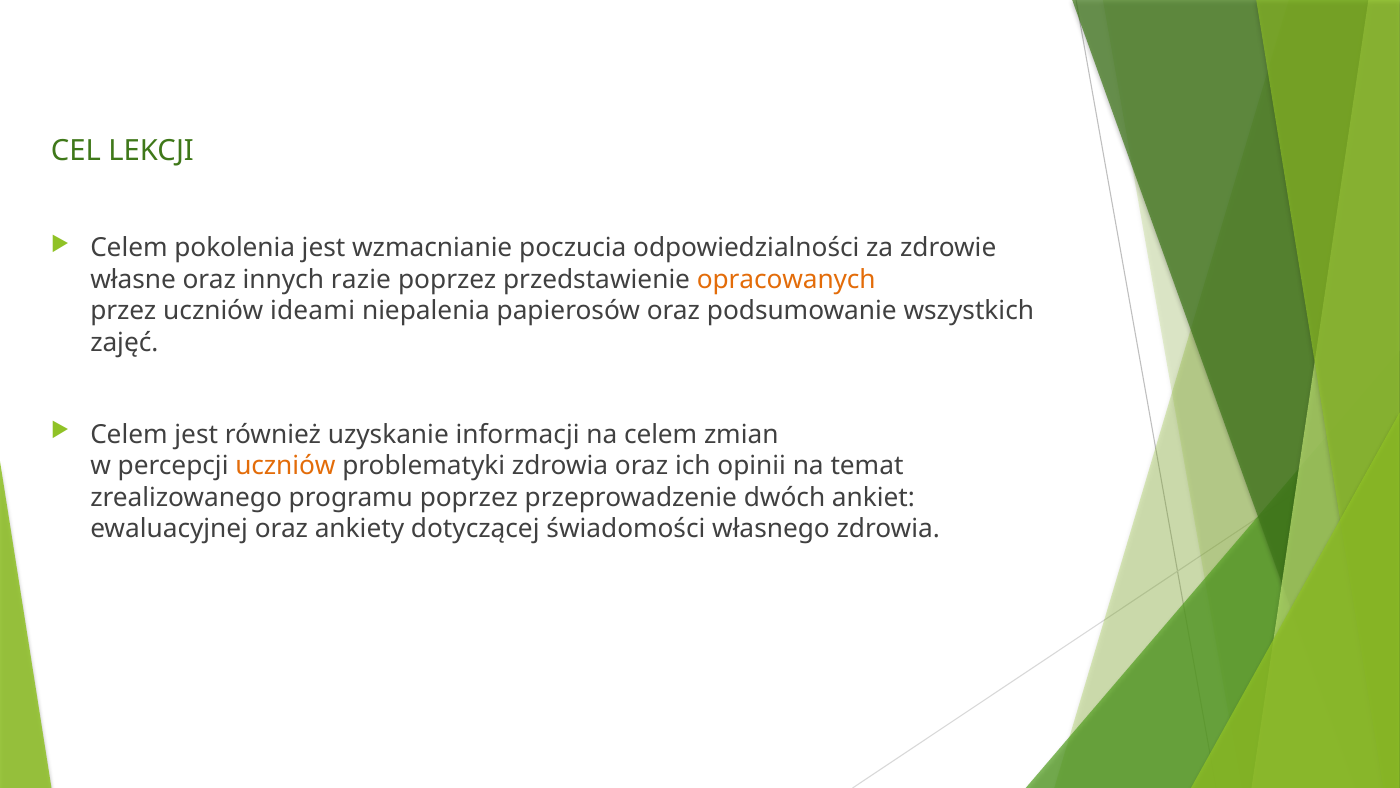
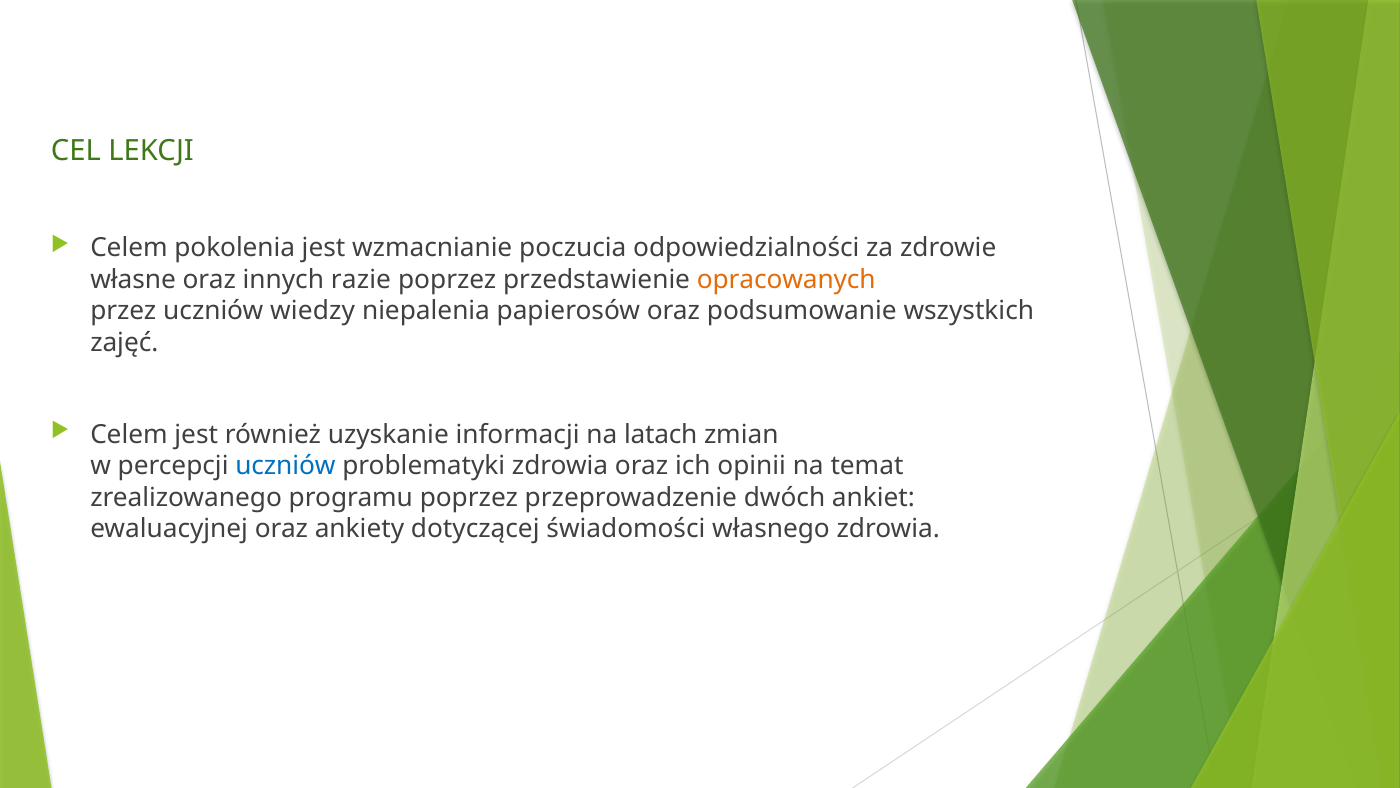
ideami: ideami -> wiedzy
na celem: celem -> latach
uczniów at (285, 466) colour: orange -> blue
